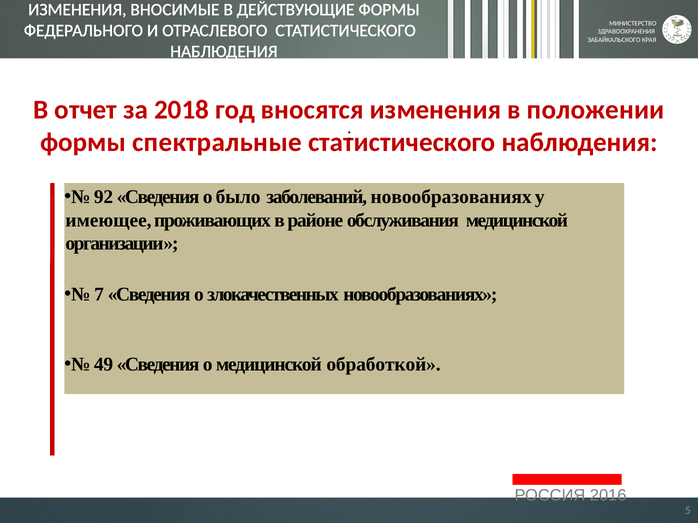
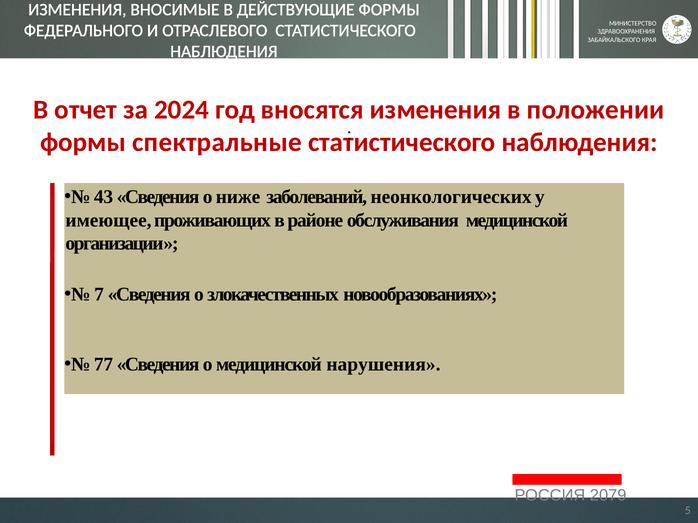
2018: 2018 -> 2024
92: 92 -> 43
было: было -> ниже
заболеваний новообразованиях: новообразованиях -> неонкологических
49: 49 -> 77
обработкой: обработкой -> нарушения
2016: 2016 -> 2079
